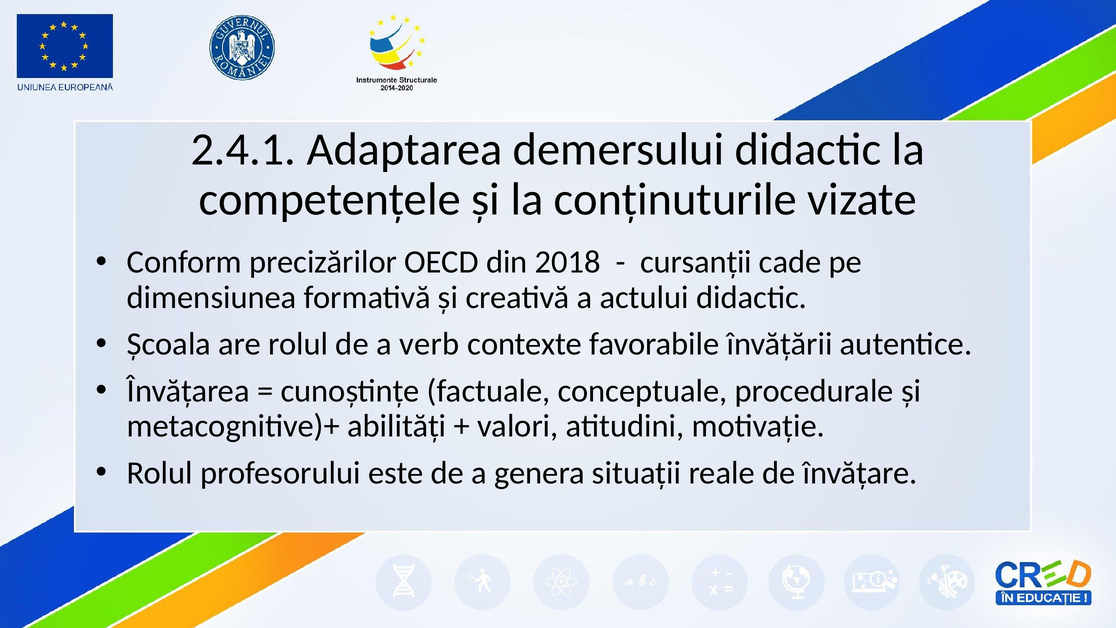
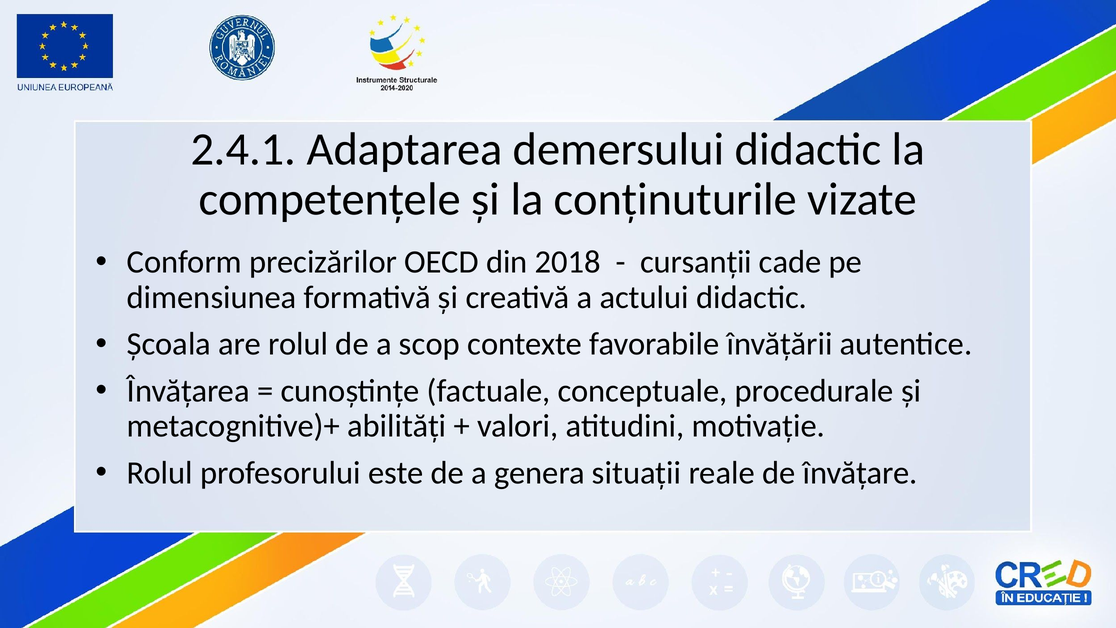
verb: verb -> scop
